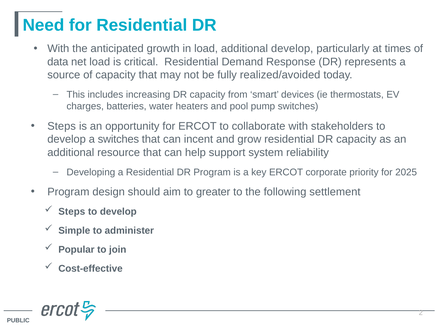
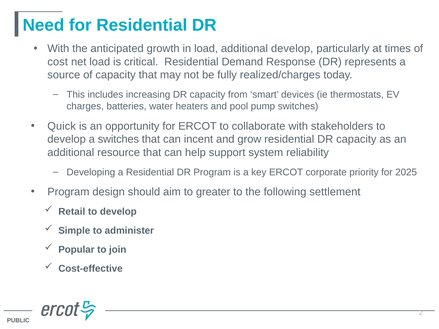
data: data -> cost
realized/avoided: realized/avoided -> realized/charges
Steps at (62, 126): Steps -> Quick
Steps at (72, 212): Steps -> Retail
